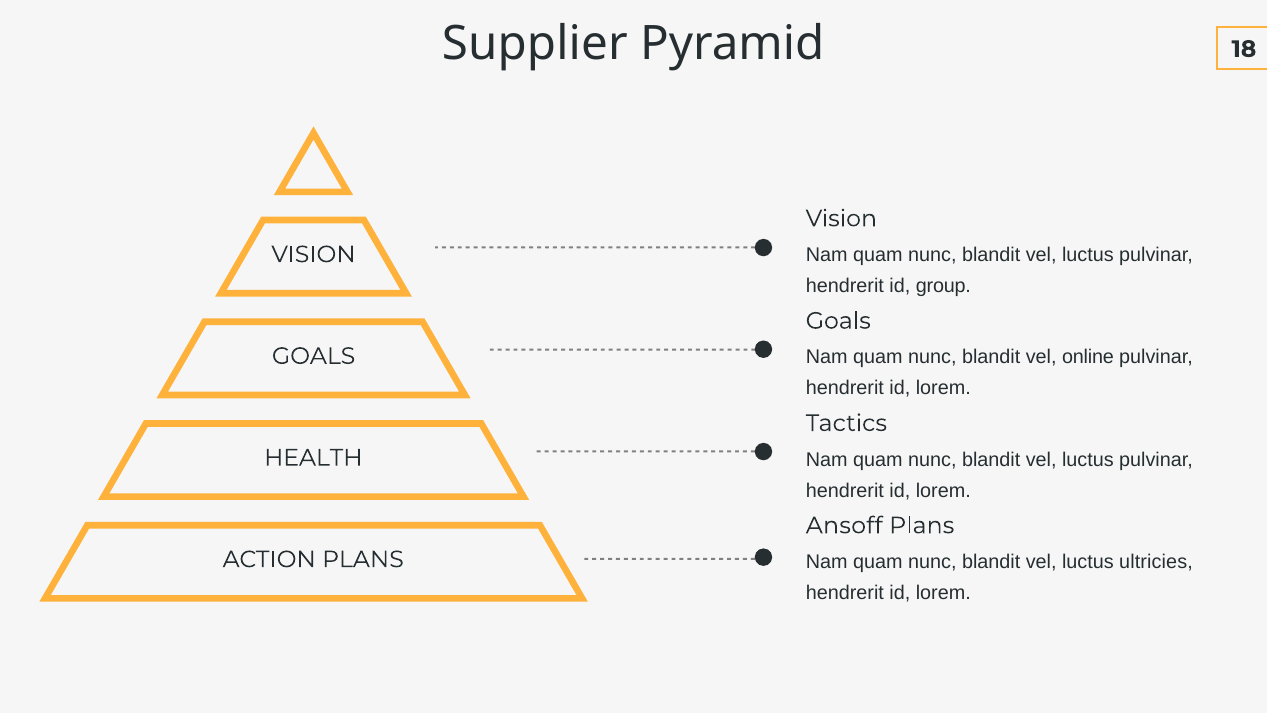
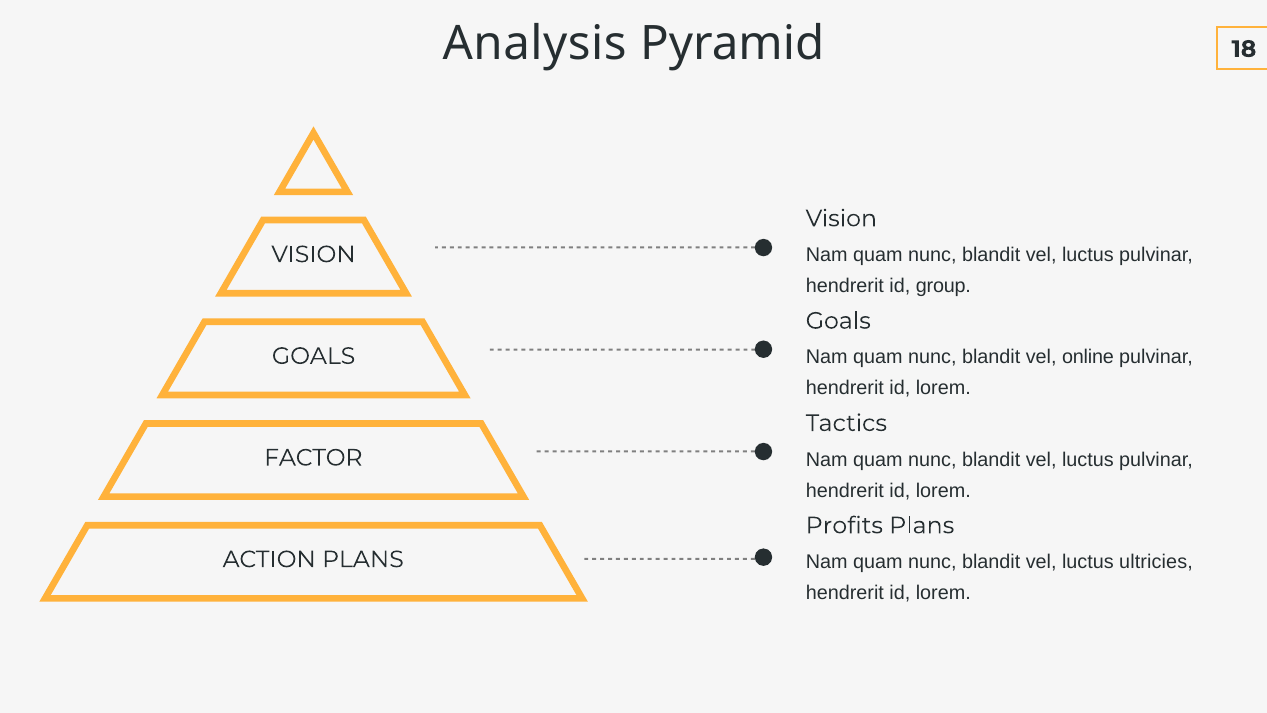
Supplier: Supplier -> Analysis
HEALTH: HEALTH -> FACTOR
Ansoff: Ansoff -> Profits
